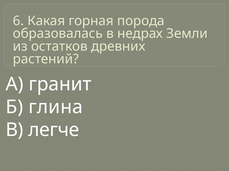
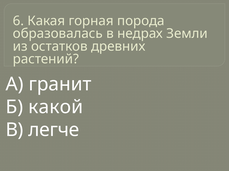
глина: глина -> какой
